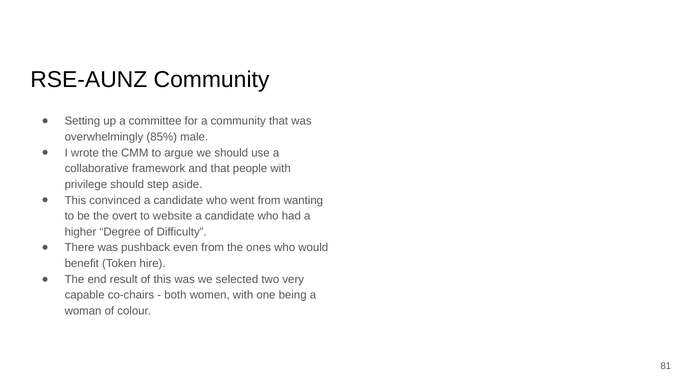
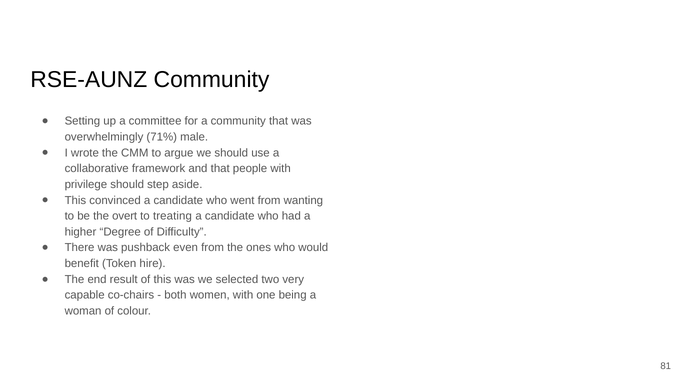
85%: 85% -> 71%
website: website -> treating
